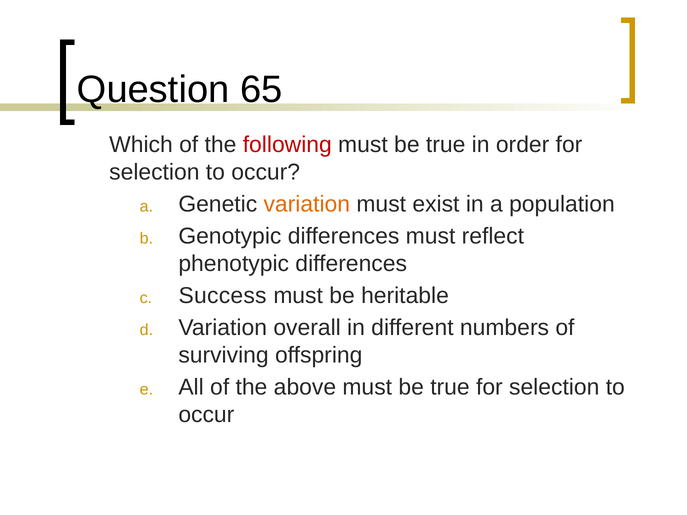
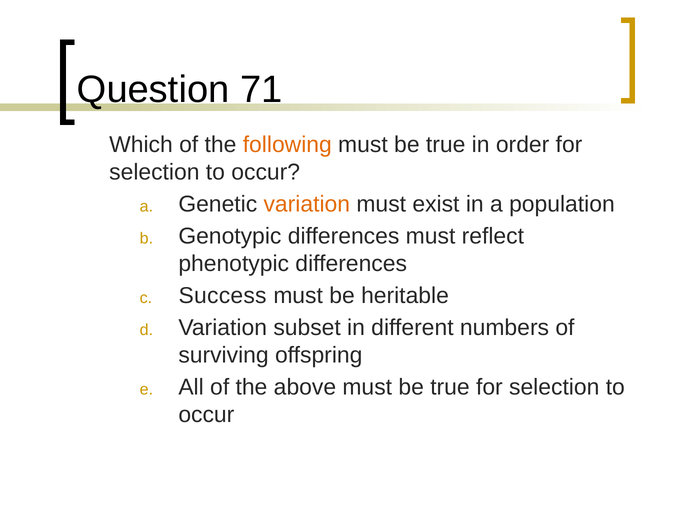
65: 65 -> 71
following colour: red -> orange
overall: overall -> subset
